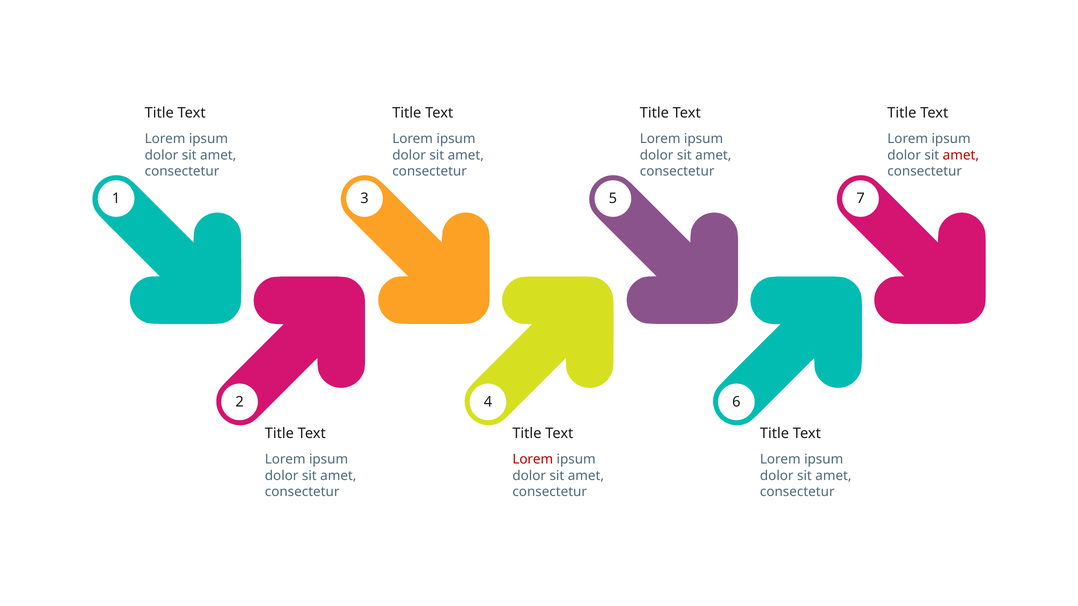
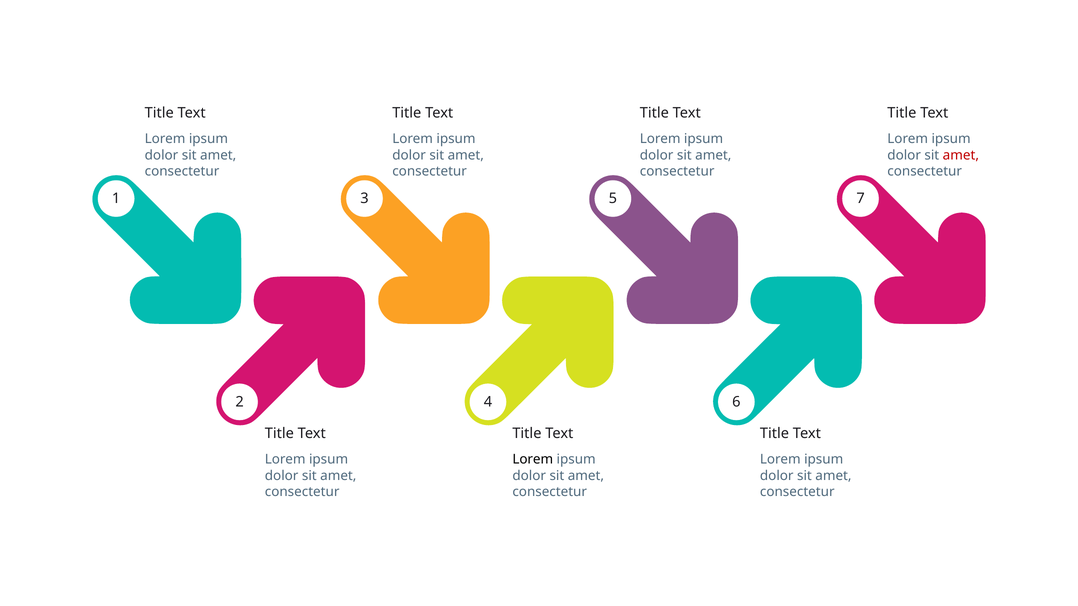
Lorem at (533, 460) colour: red -> black
